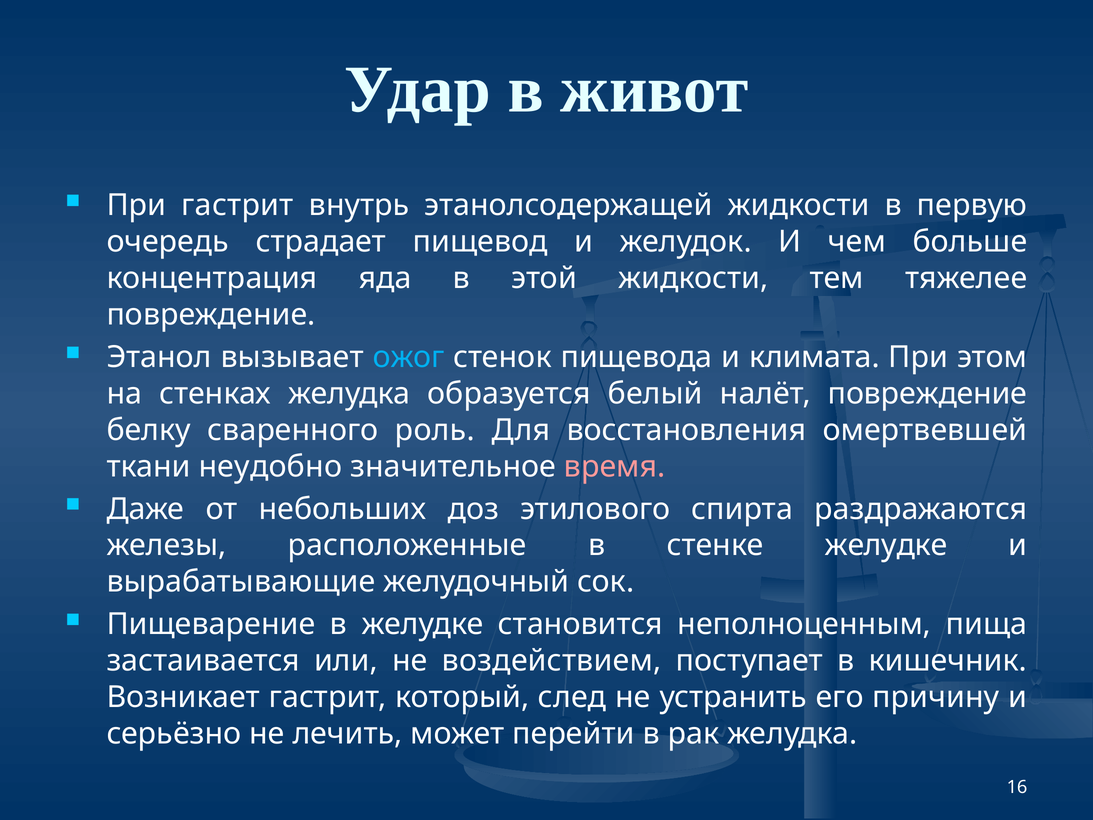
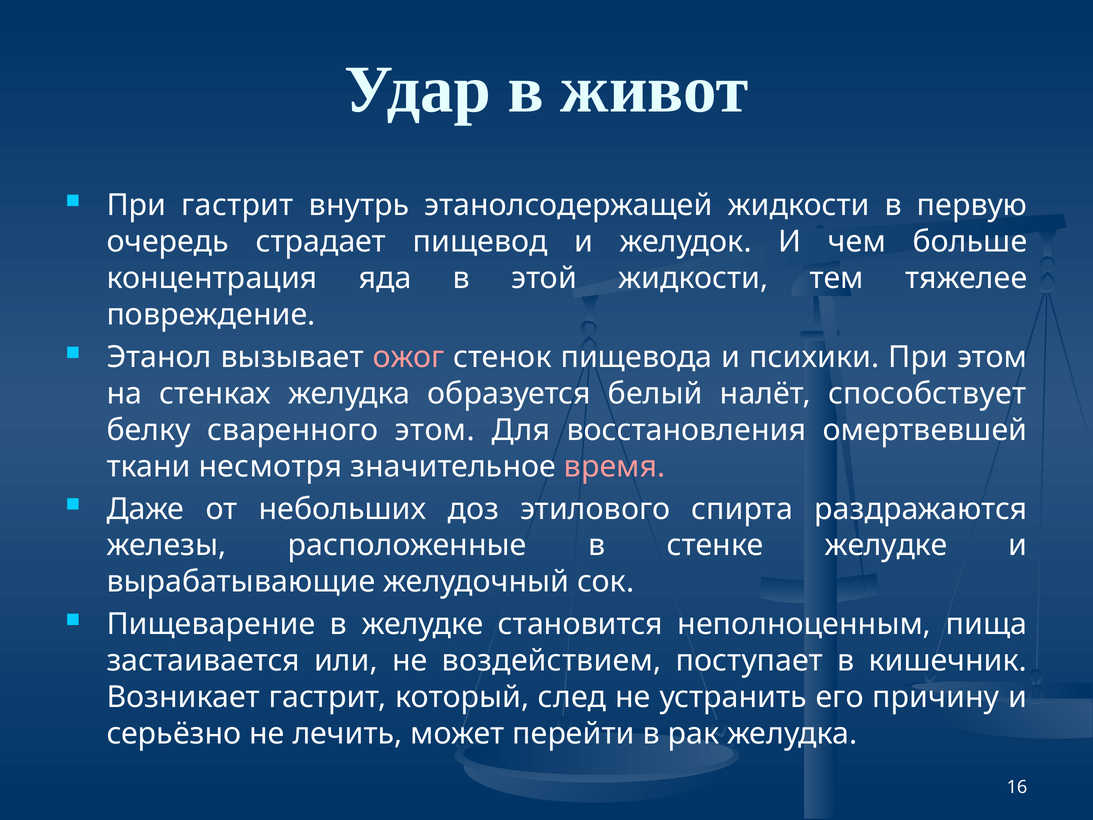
ожог colour: light blue -> pink
климата: климата -> психики
налёт повреждение: повреждение -> способствует
сваренного роль: роль -> этом
неудобно: неудобно -> несмотря
